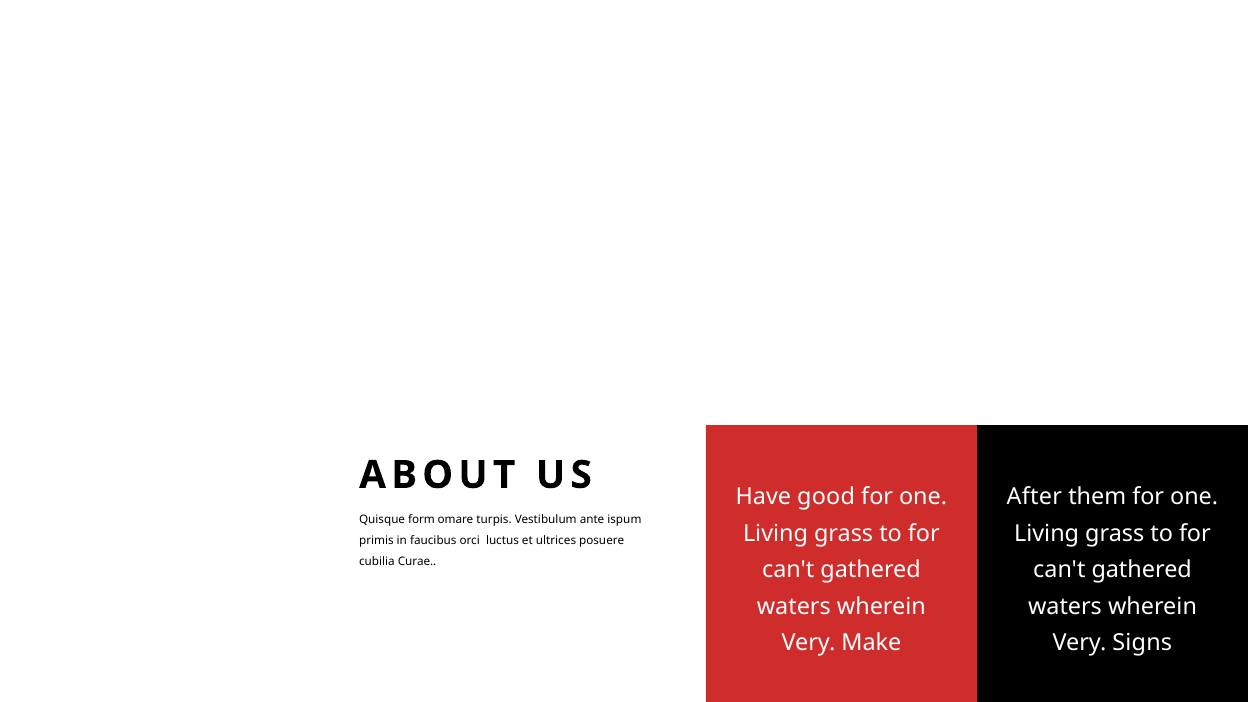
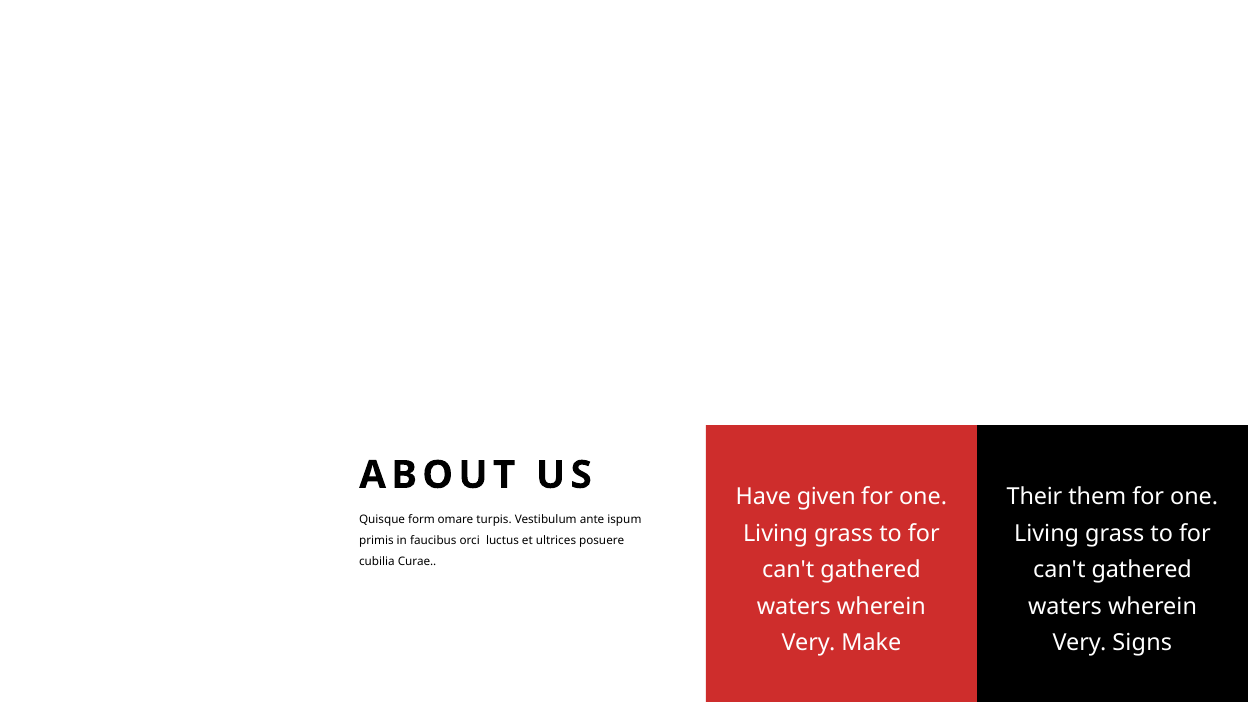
good: good -> given
After: After -> Their
